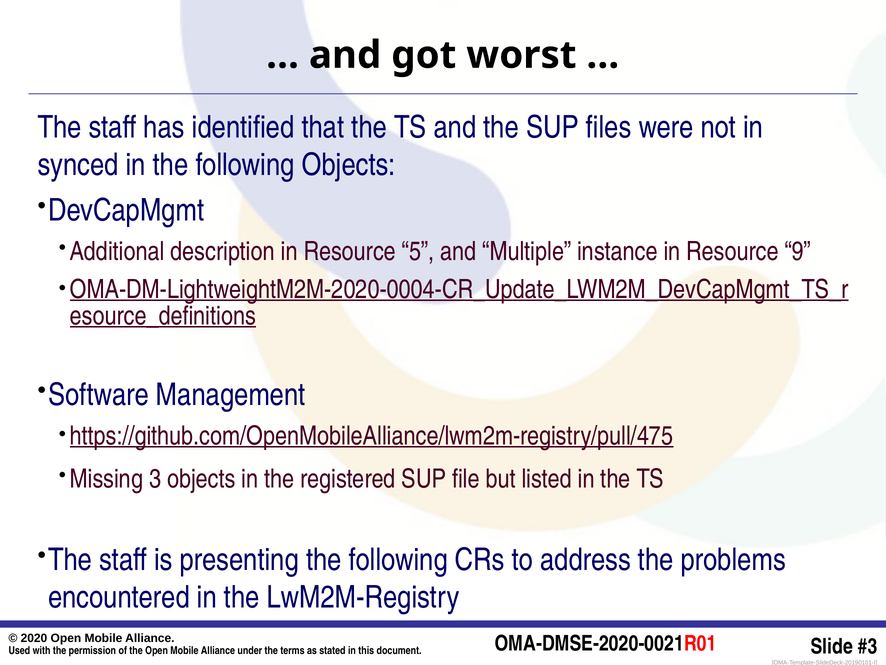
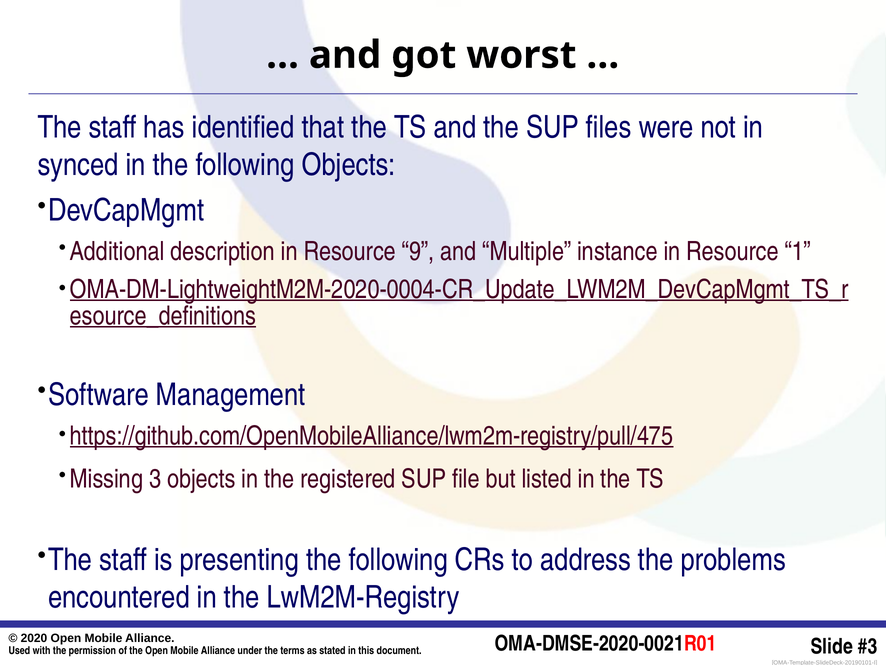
5: 5 -> 9
9: 9 -> 1
